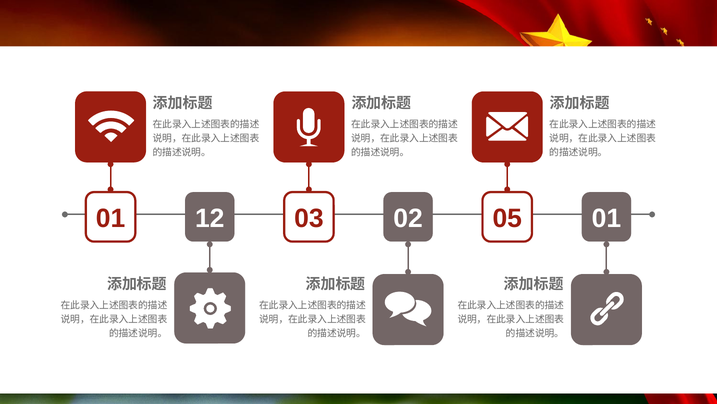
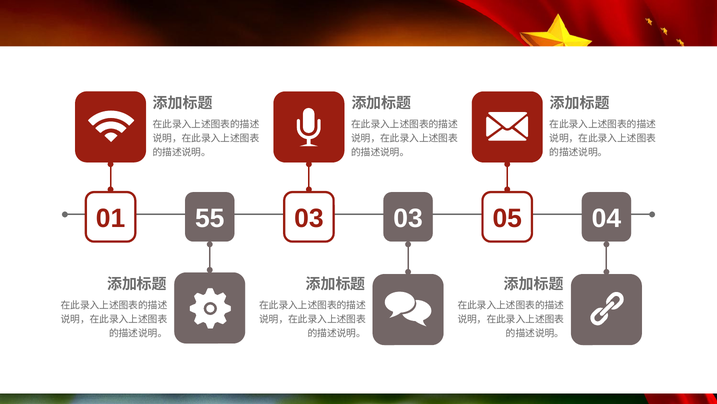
12: 12 -> 55
03 02: 02 -> 03
05 01: 01 -> 04
